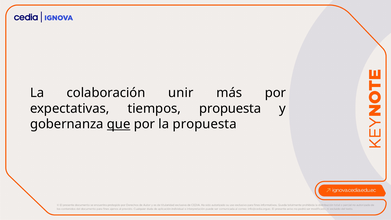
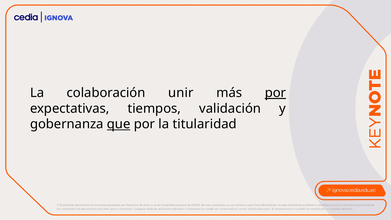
por at (275, 93) underline: none -> present
tiempos propuesta: propuesta -> validación
la propuesta: propuesta -> titularidad
